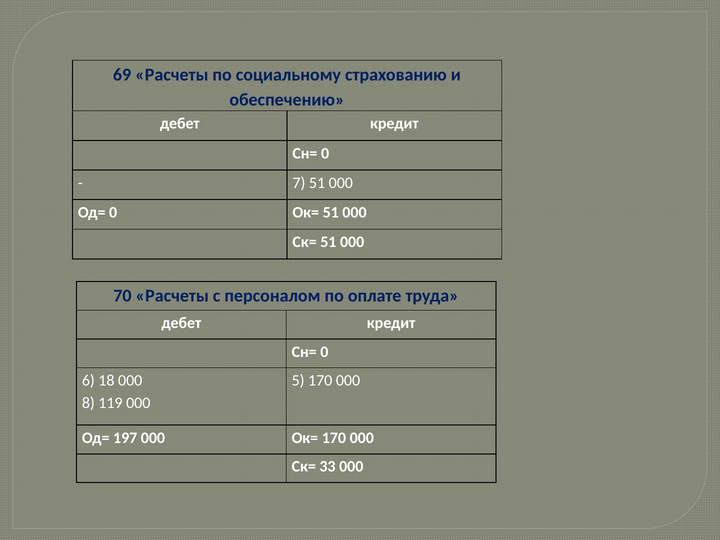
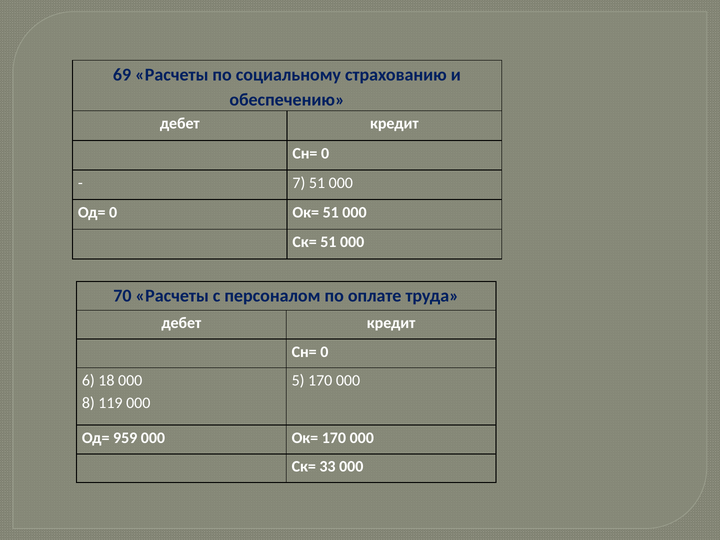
197: 197 -> 959
